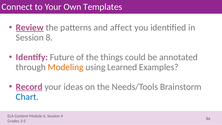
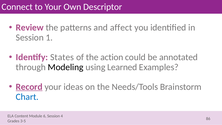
Templates: Templates -> Descriptor
Review underline: present -> none
8: 8 -> 1
Future: Future -> States
things: things -> action
Modeling colour: orange -> black
